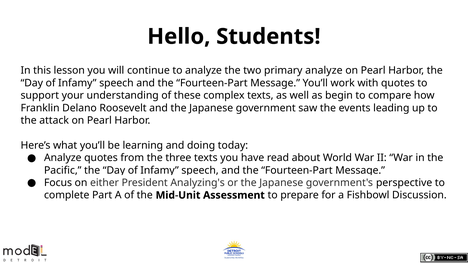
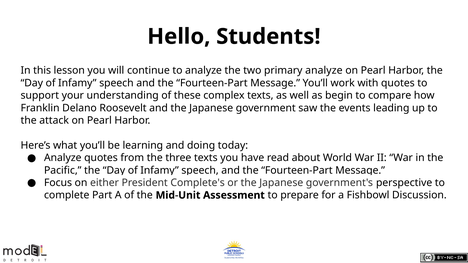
Analyzing's: Analyzing's -> Complete's
